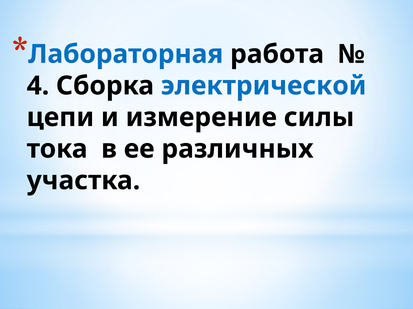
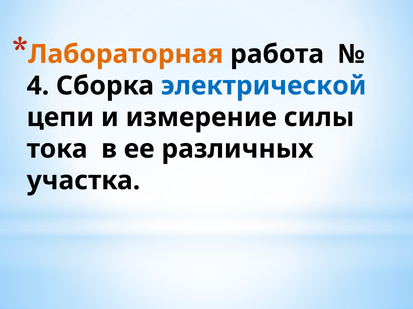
Лабораторная colour: blue -> orange
